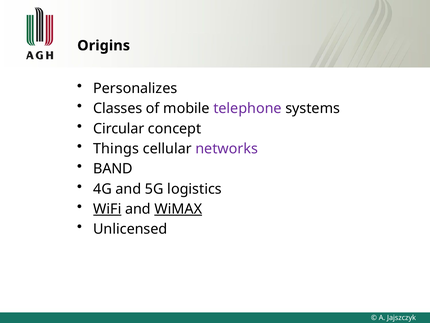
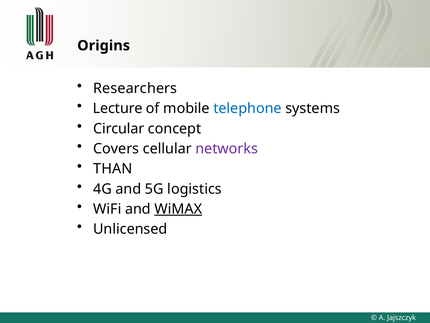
Personalizes: Personalizes -> Researchers
Classes: Classes -> Lecture
telephone colour: purple -> blue
Things: Things -> Covers
BAND: BAND -> THAN
WiFi underline: present -> none
